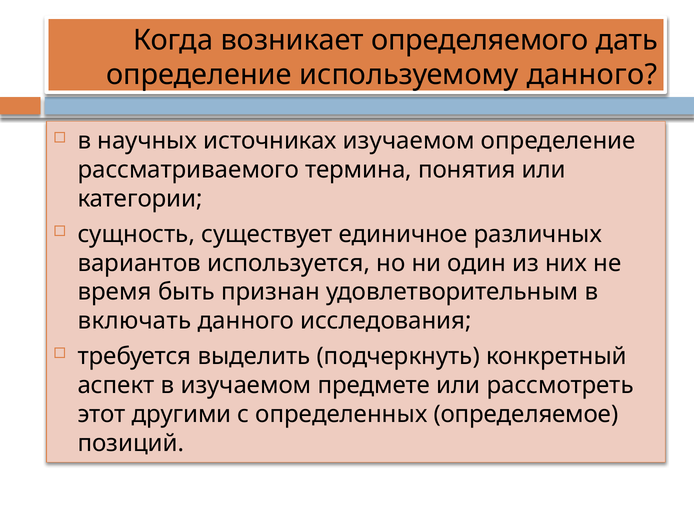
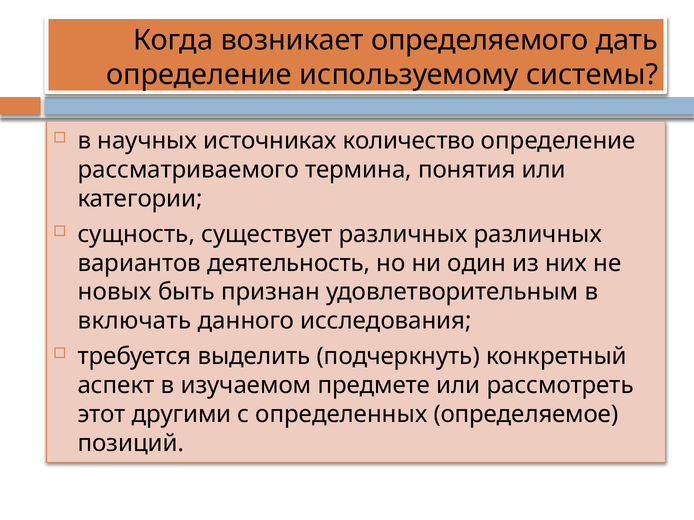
используемому данного: данного -> системы
источниках изучаемом: изучаемом -> количество
существует единичное: единичное -> различных
используется: используется -> деятельность
время: время -> новых
